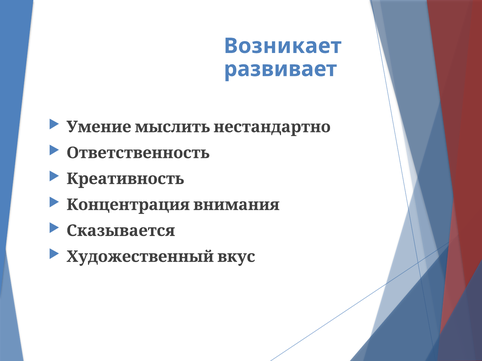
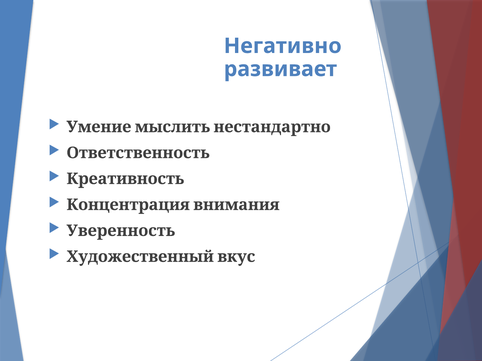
Возникает: Возникает -> Негативно
Сказывается: Сказывается -> Уверенность
